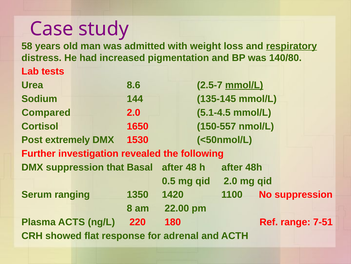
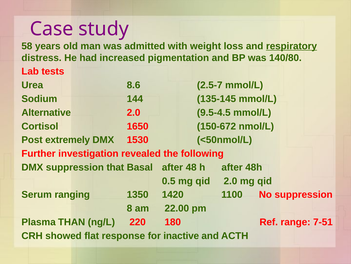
mmol/L at (244, 85) underline: present -> none
Compared: Compared -> Alternative
5.1-4.5: 5.1-4.5 -> 9.5-4.5
150-557: 150-557 -> 150-672
ACTS: ACTS -> THAN
adrenal: adrenal -> inactive
